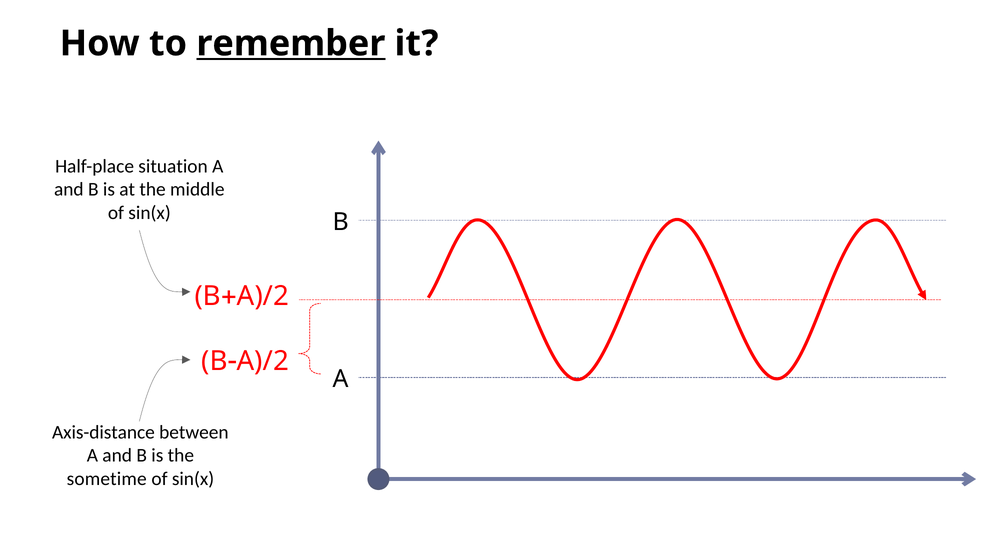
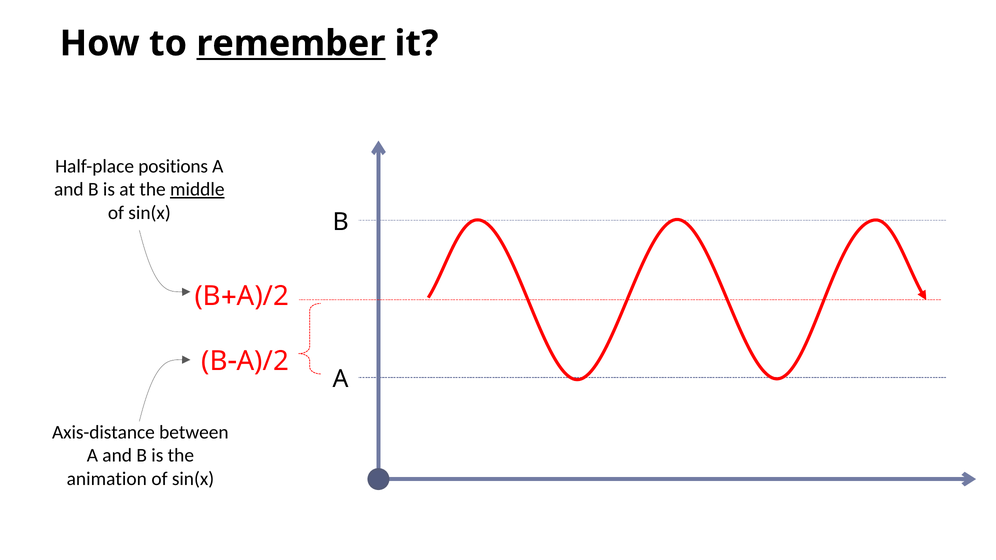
situation: situation -> positions
middle underline: none -> present
sometime: sometime -> animation
